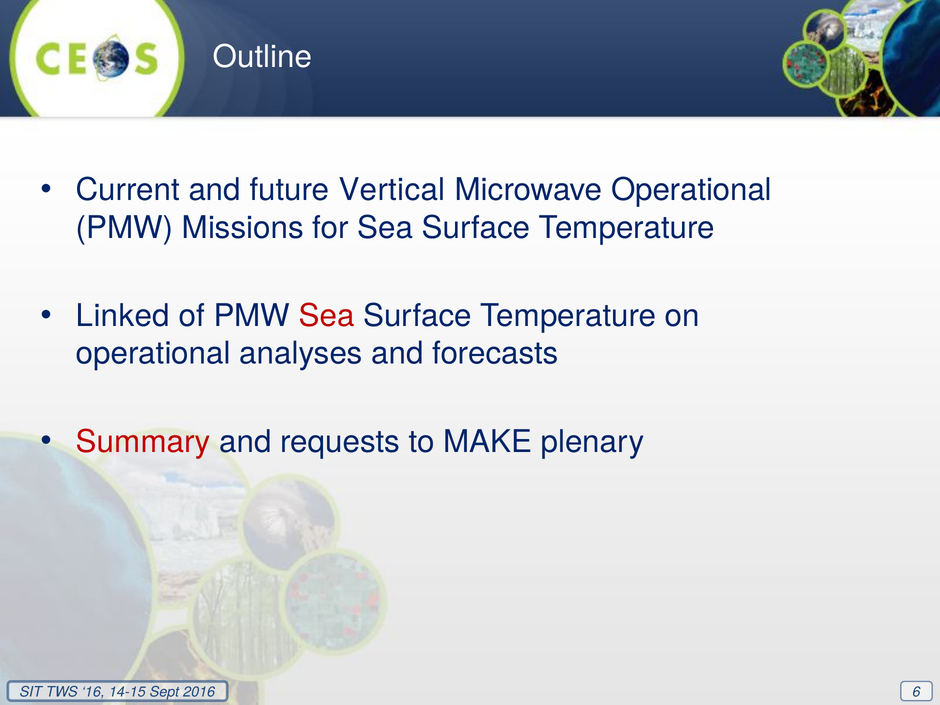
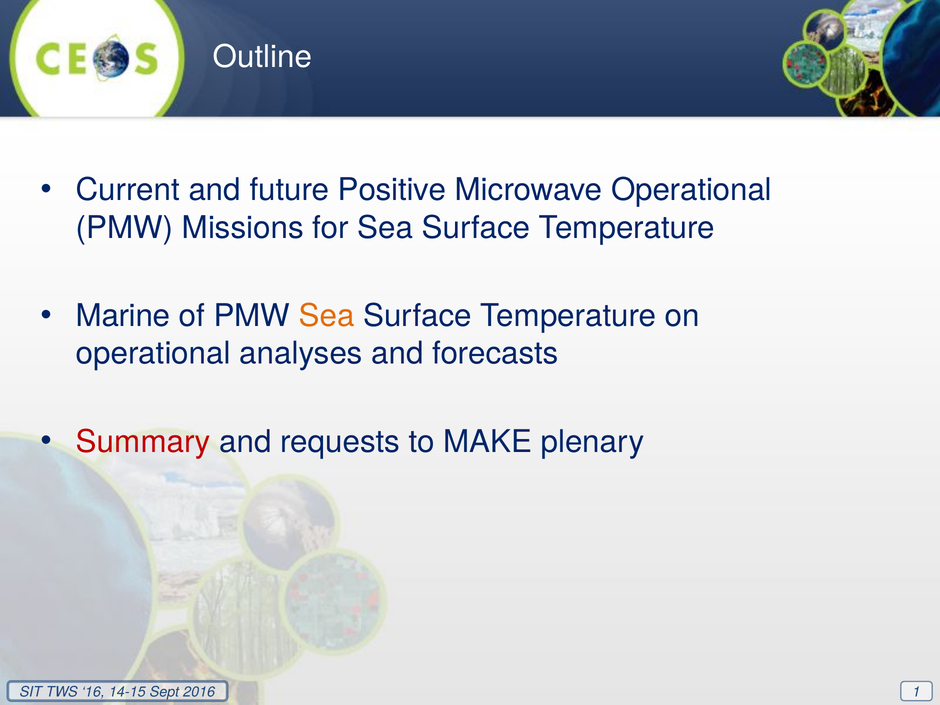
Vertical: Vertical -> Positive
Linked: Linked -> Marine
Sea at (327, 316) colour: red -> orange
6: 6 -> 1
